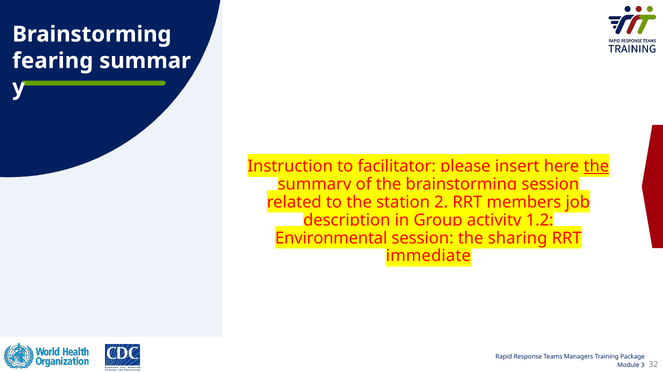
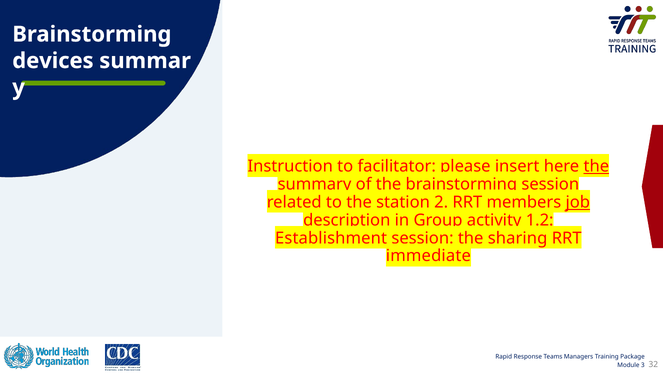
fearing: fearing -> devices
job underline: none -> present
Environmental: Environmental -> Establishment
